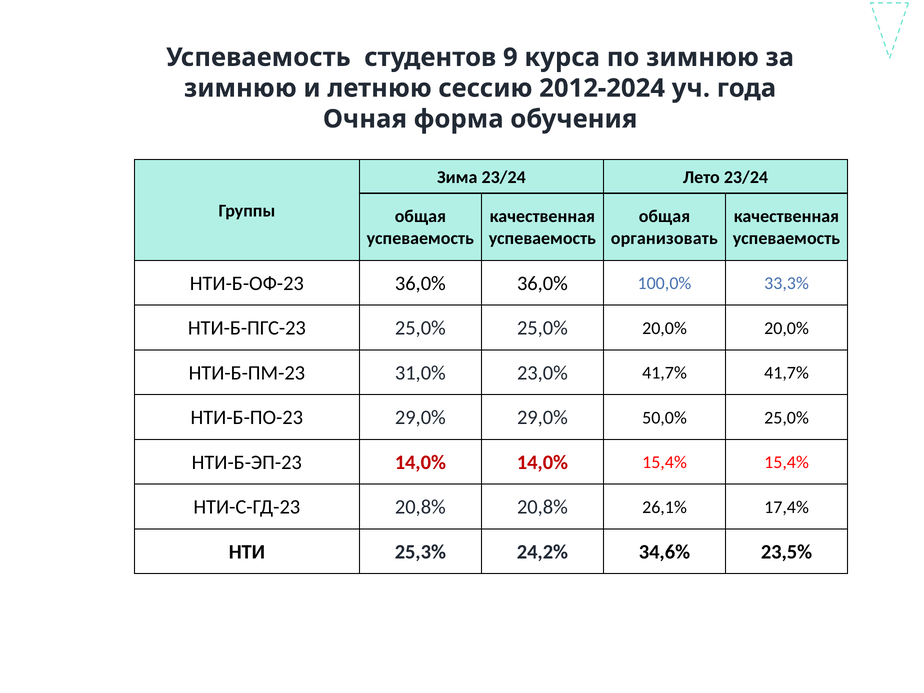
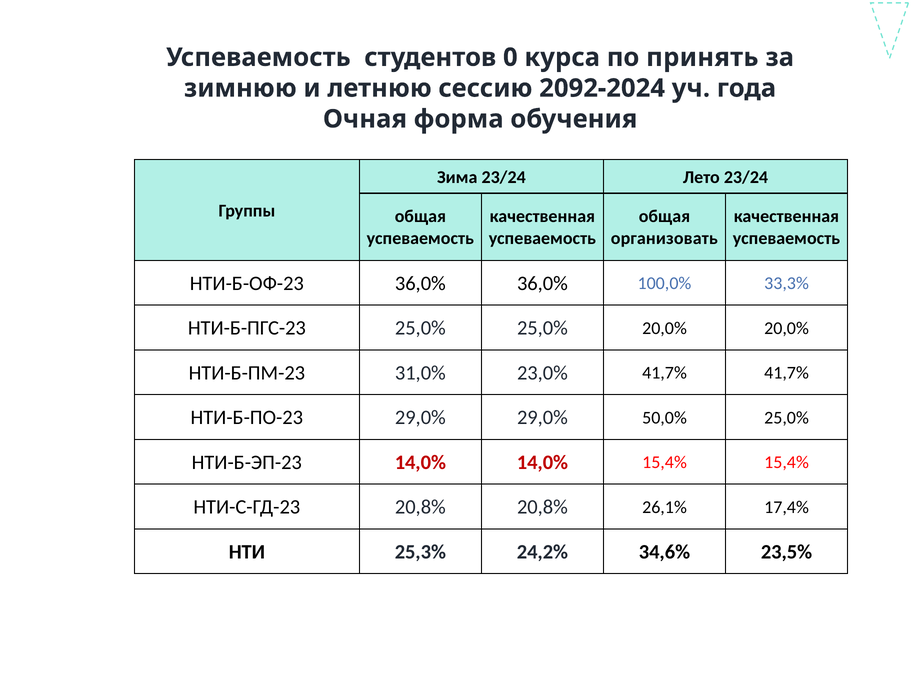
9: 9 -> 0
по зимнюю: зимнюю -> принять
2012-2024: 2012-2024 -> 2092-2024
